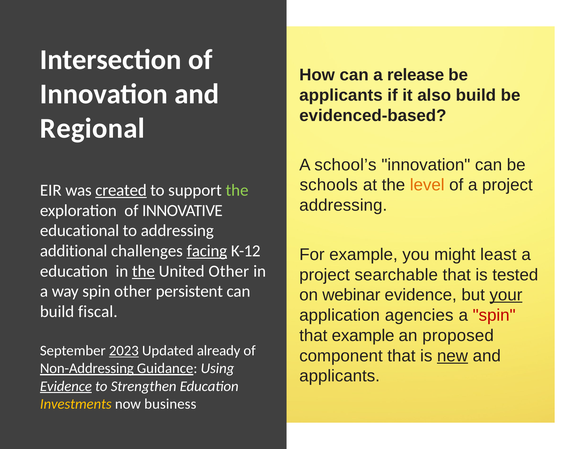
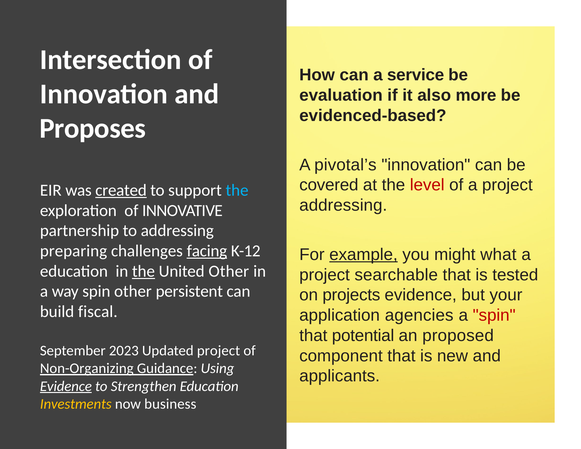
release: release -> service
applicants at (341, 95): applicants -> evaluation
also build: build -> more
Regional: Regional -> Proposes
school’s: school’s -> pivotal’s
schools: schools -> covered
level colour: orange -> red
the at (237, 190) colour: light green -> light blue
educational: educational -> partnership
additional: additional -> preparing
example at (363, 255) underline: none -> present
least: least -> what
webinar: webinar -> projects
your underline: present -> none
that example: example -> potential
2023 underline: present -> none
Updated already: already -> project
new underline: present -> none
Non-Addressing: Non-Addressing -> Non-Organizing
